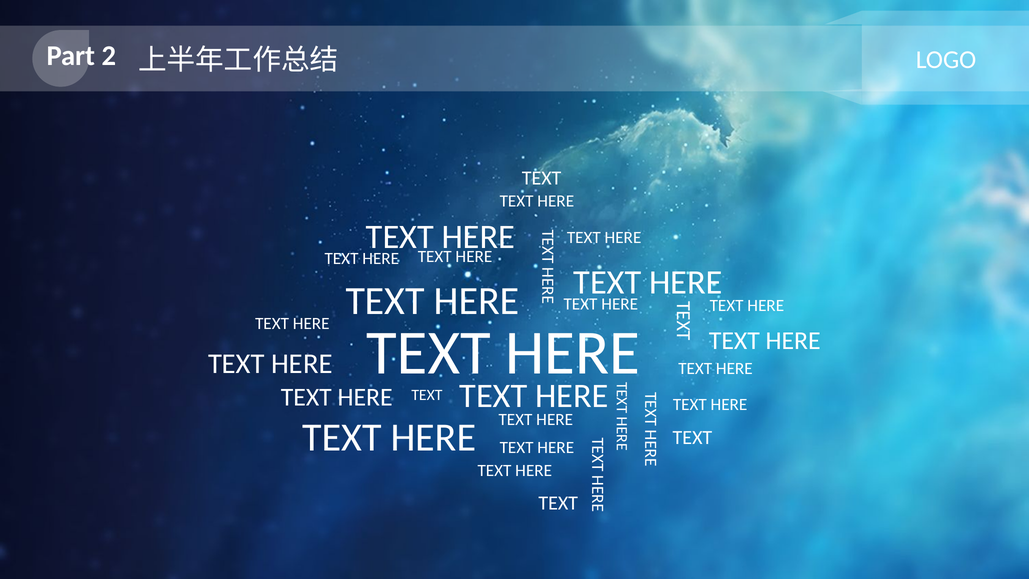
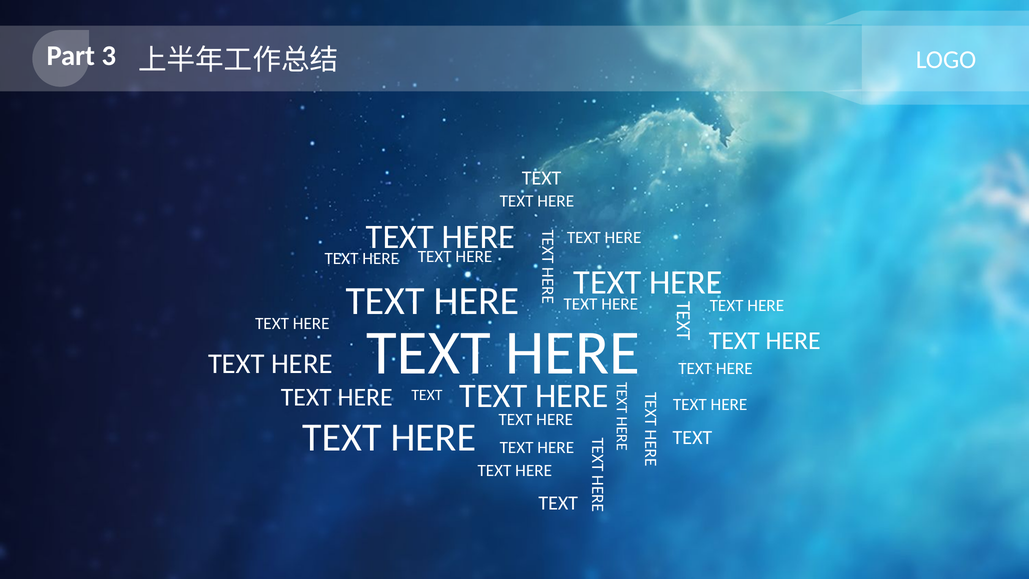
2: 2 -> 3
